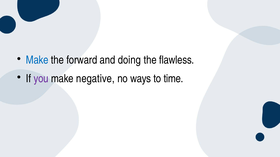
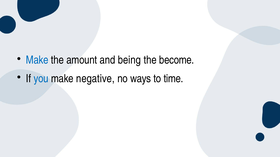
forward: forward -> amount
doing: doing -> being
flawless: flawless -> become
you colour: purple -> blue
